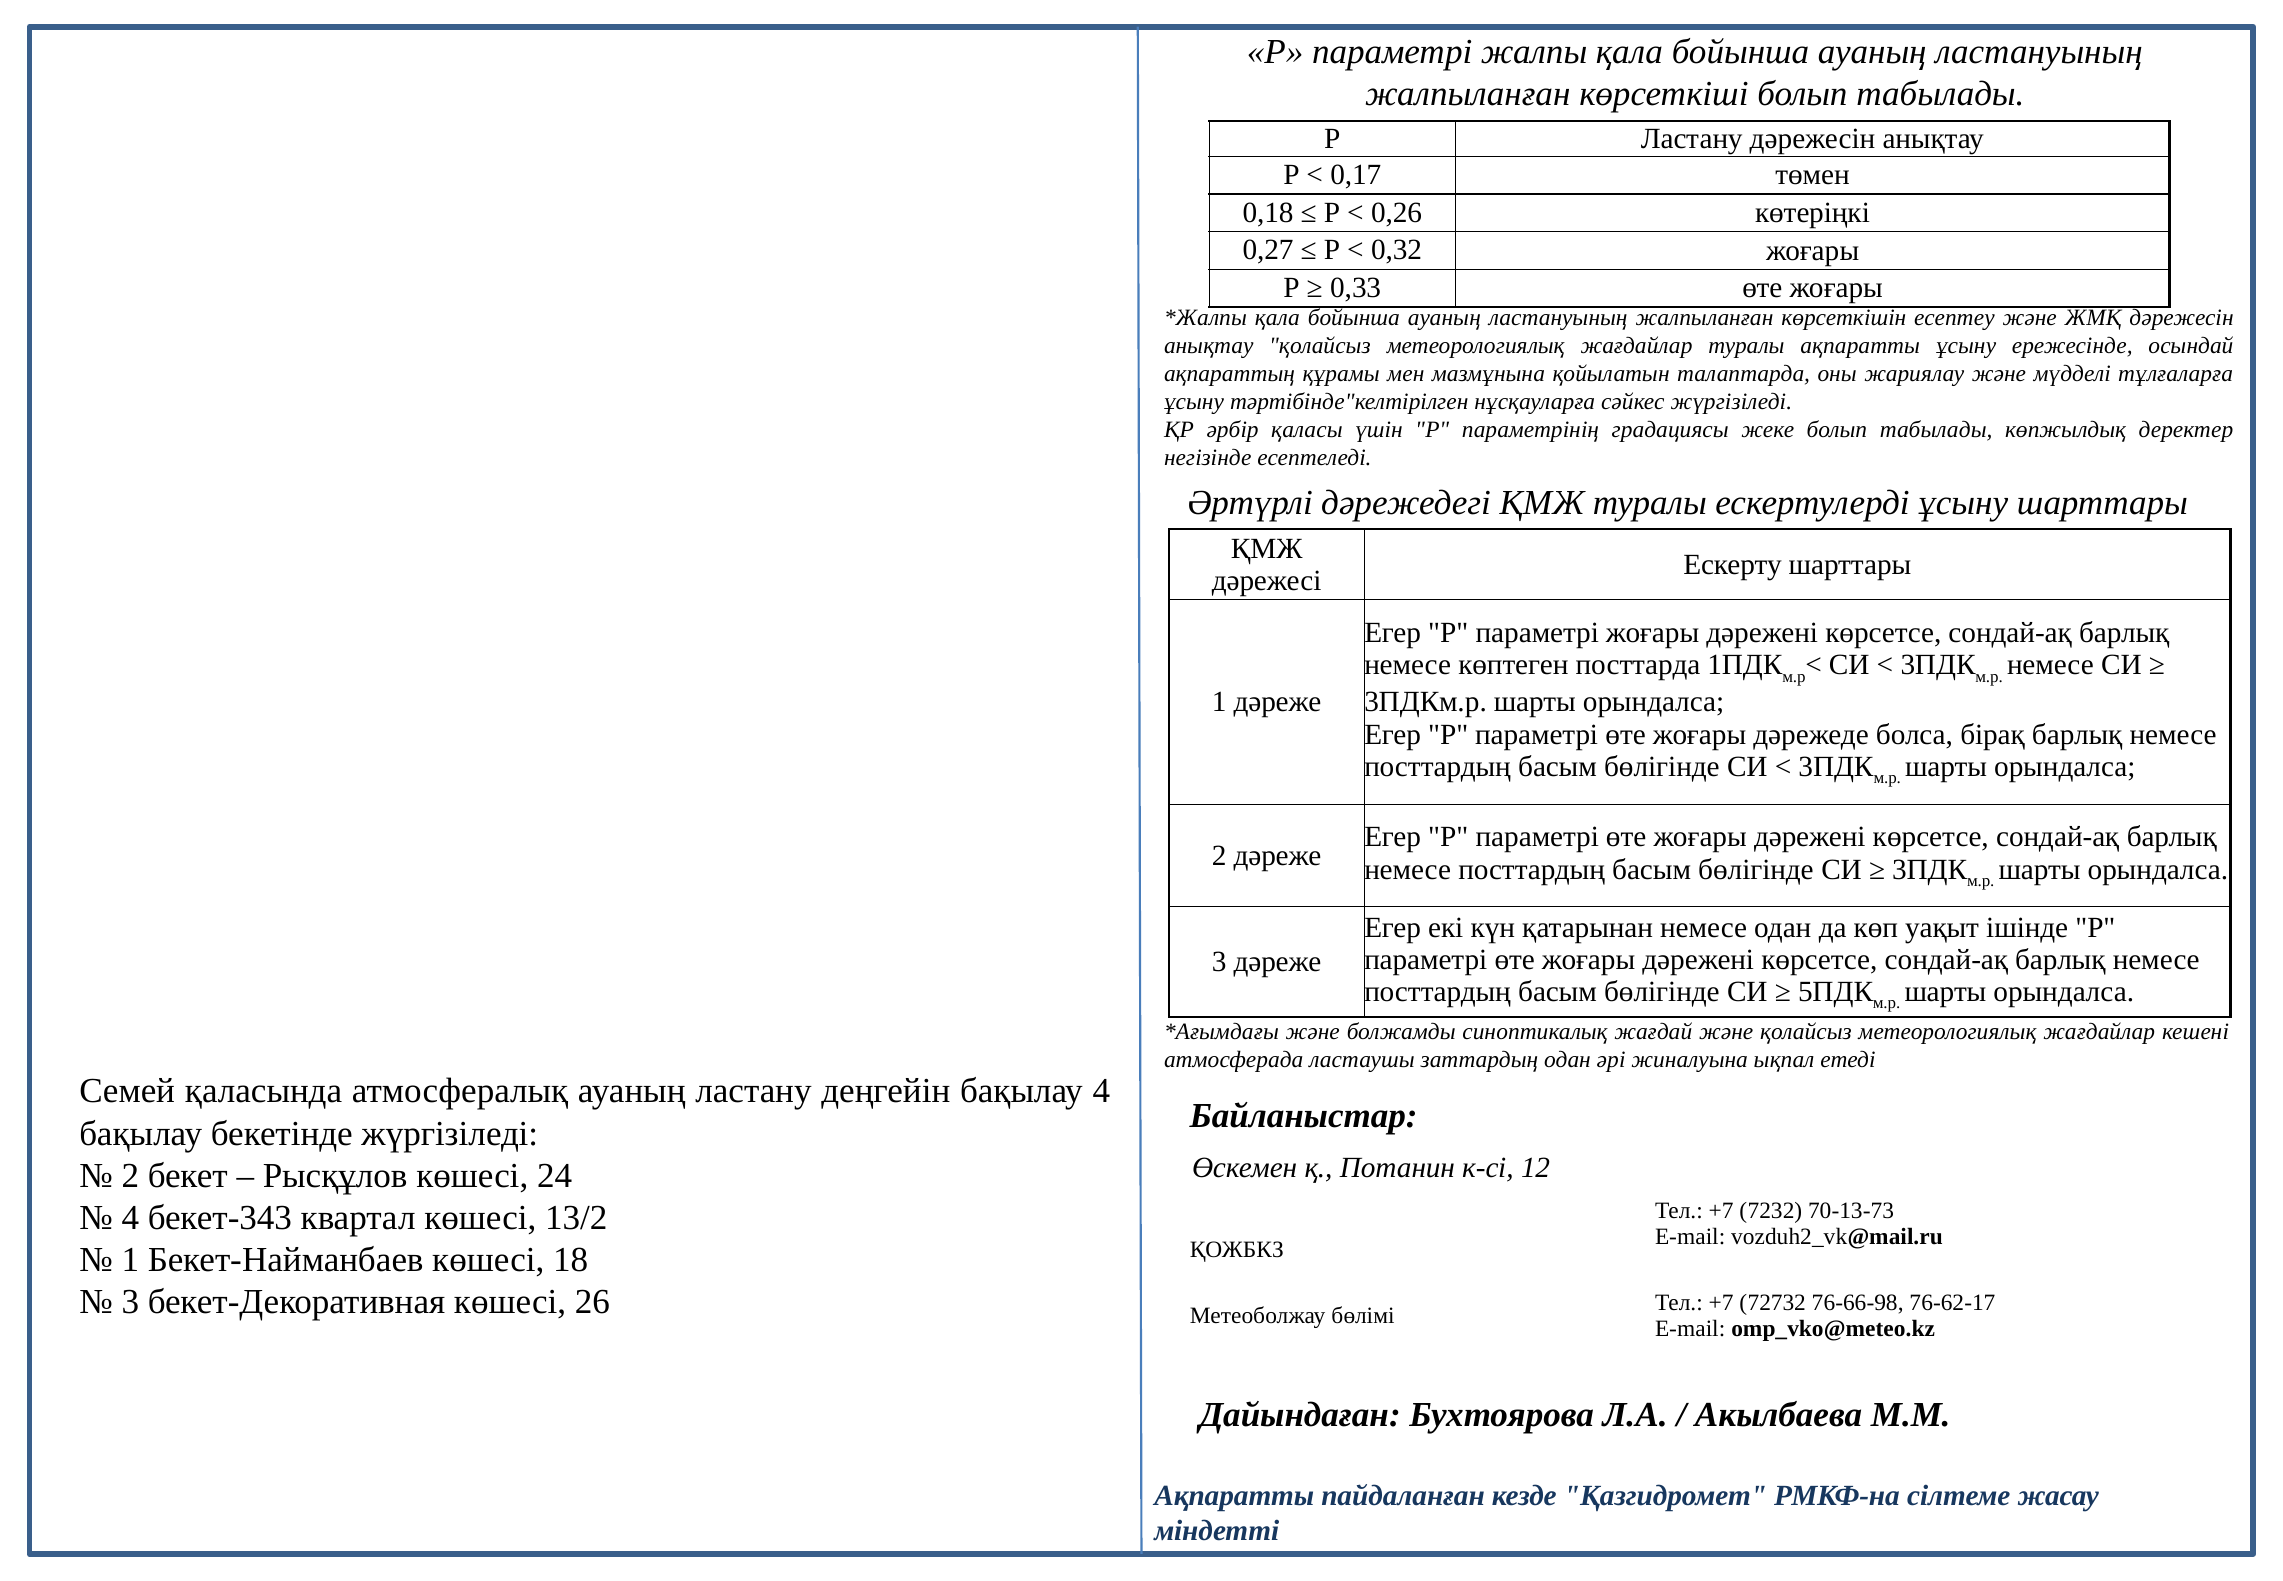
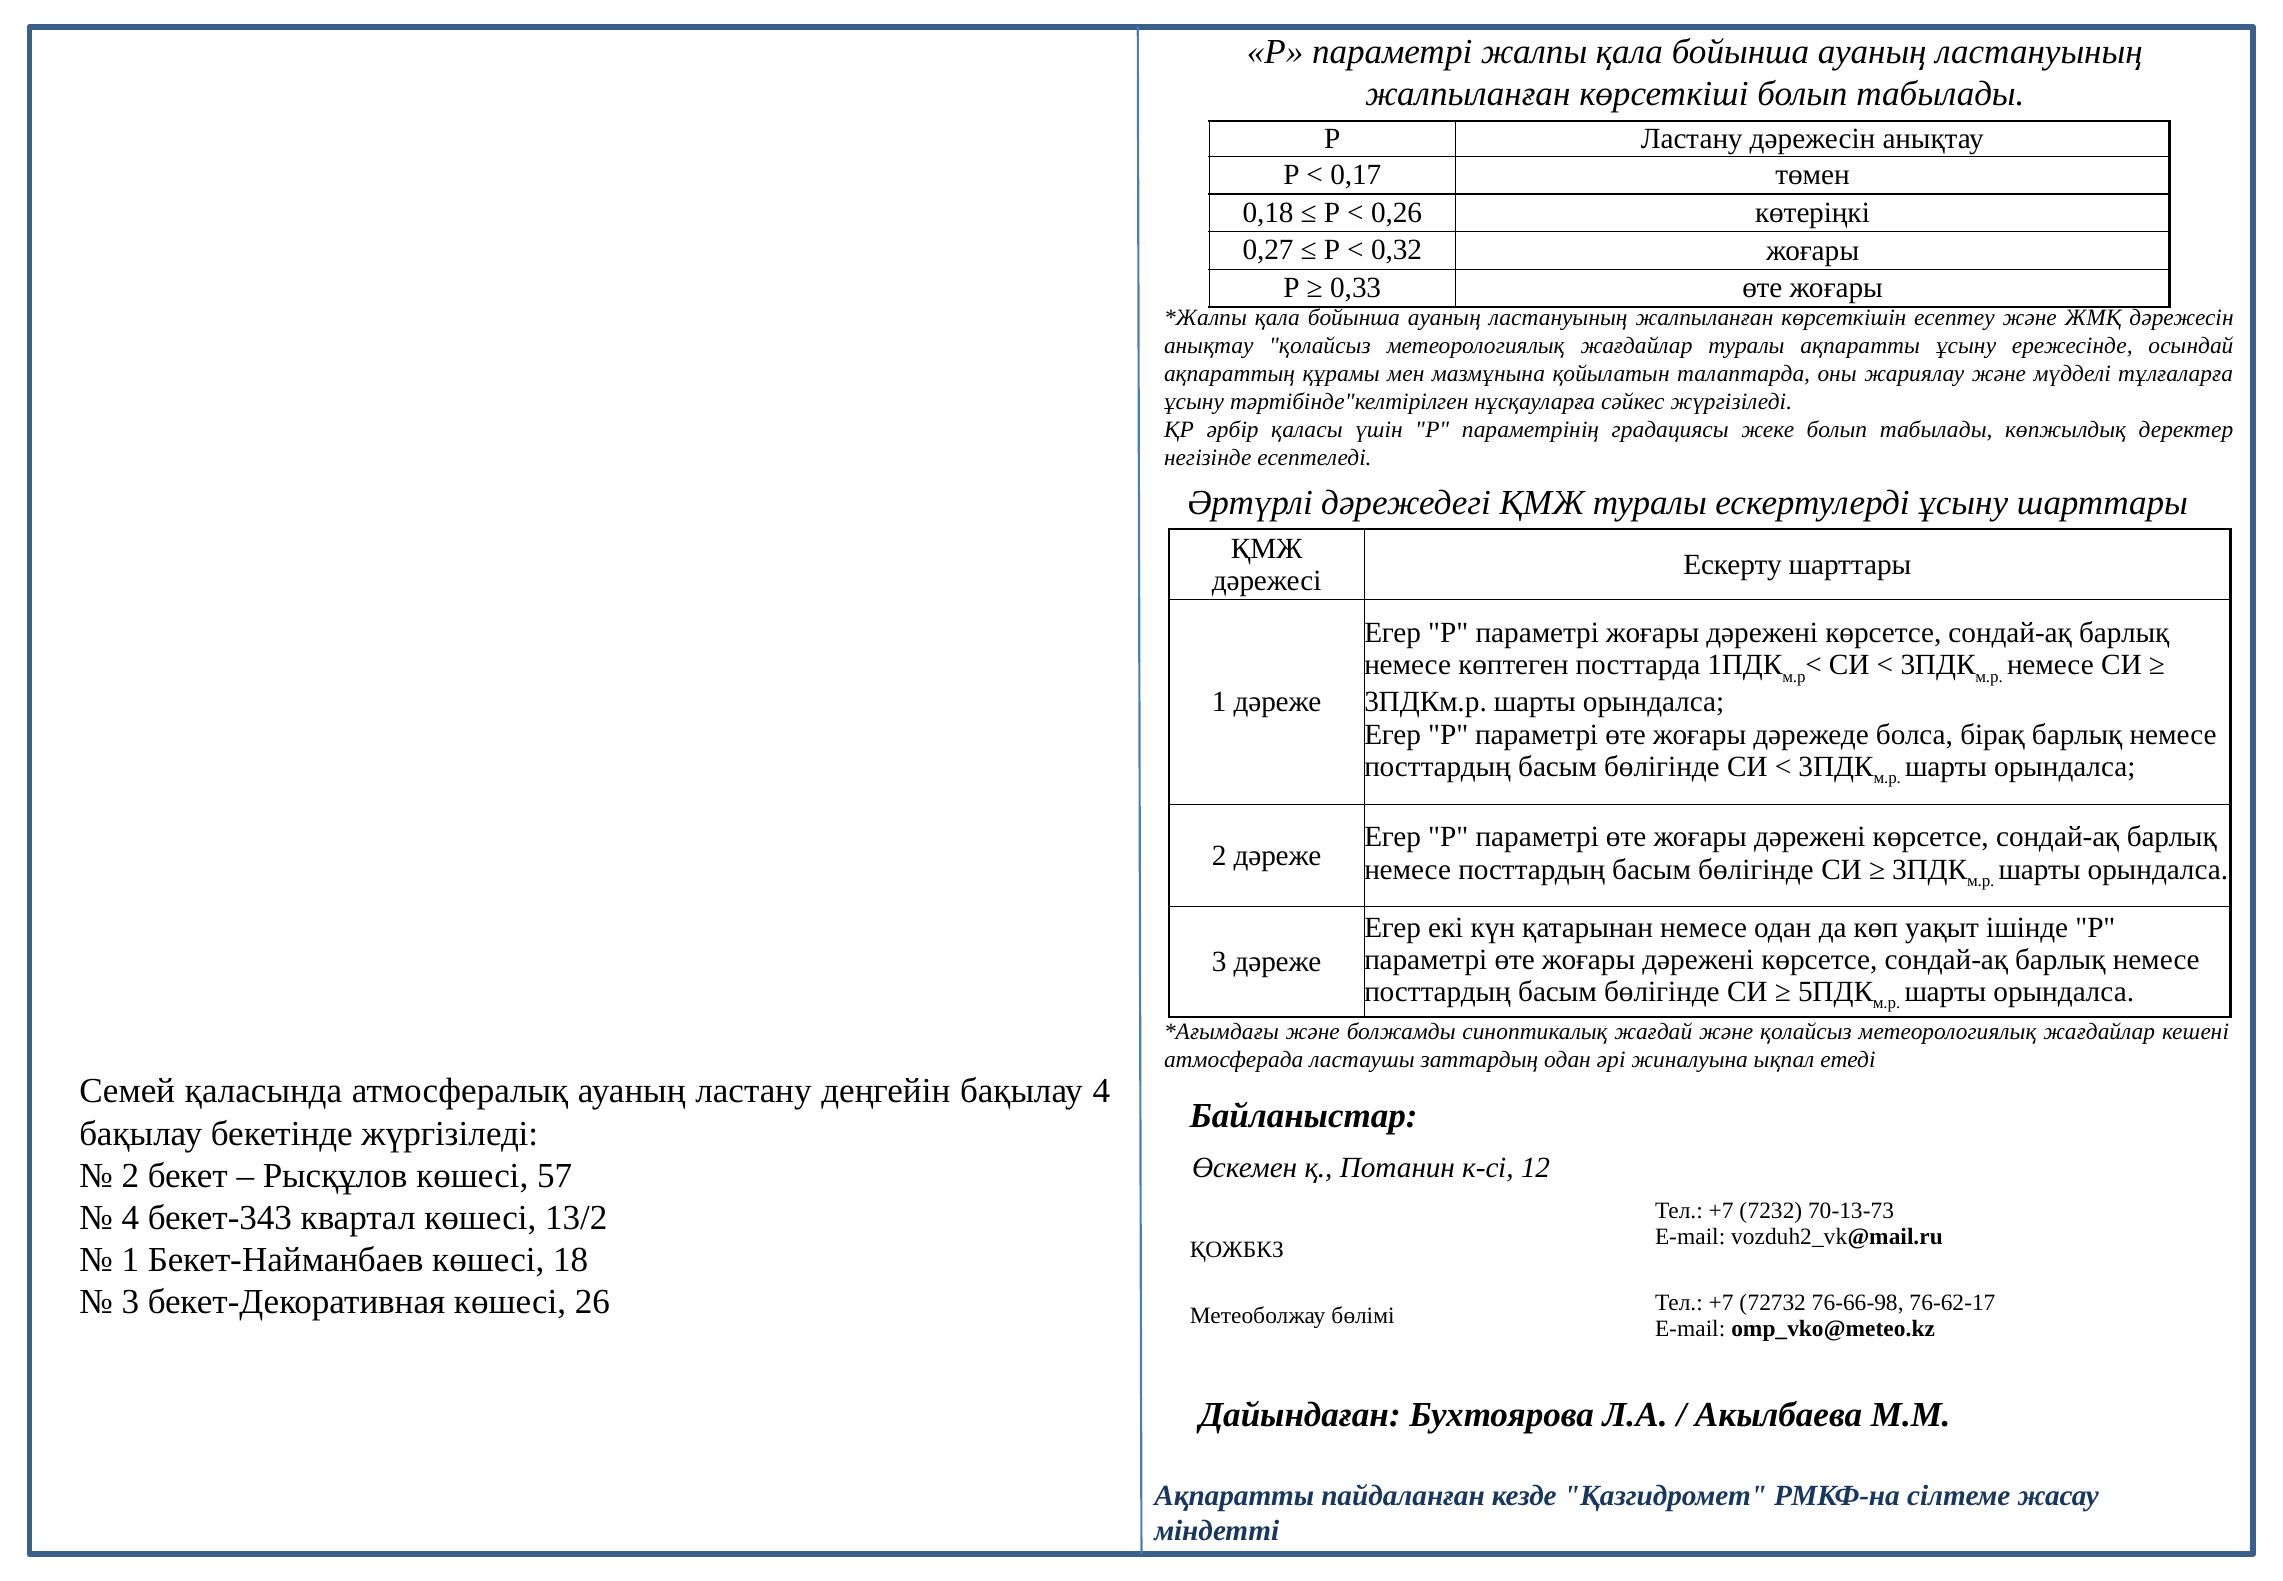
24: 24 -> 57
